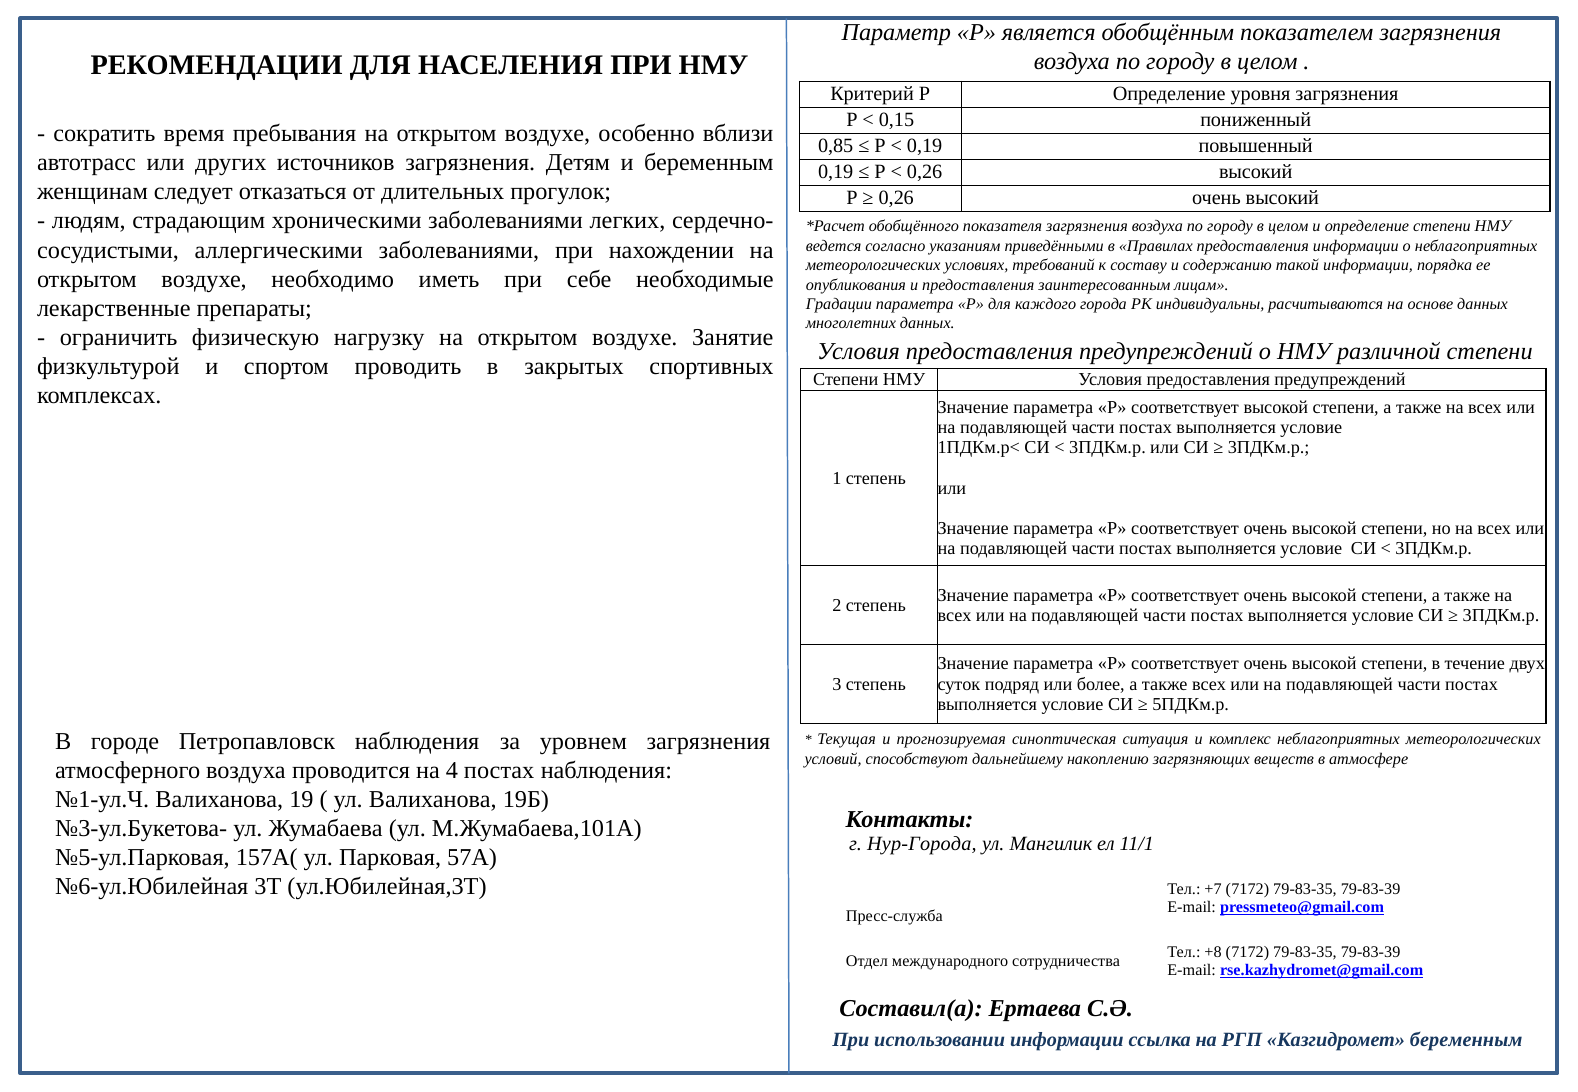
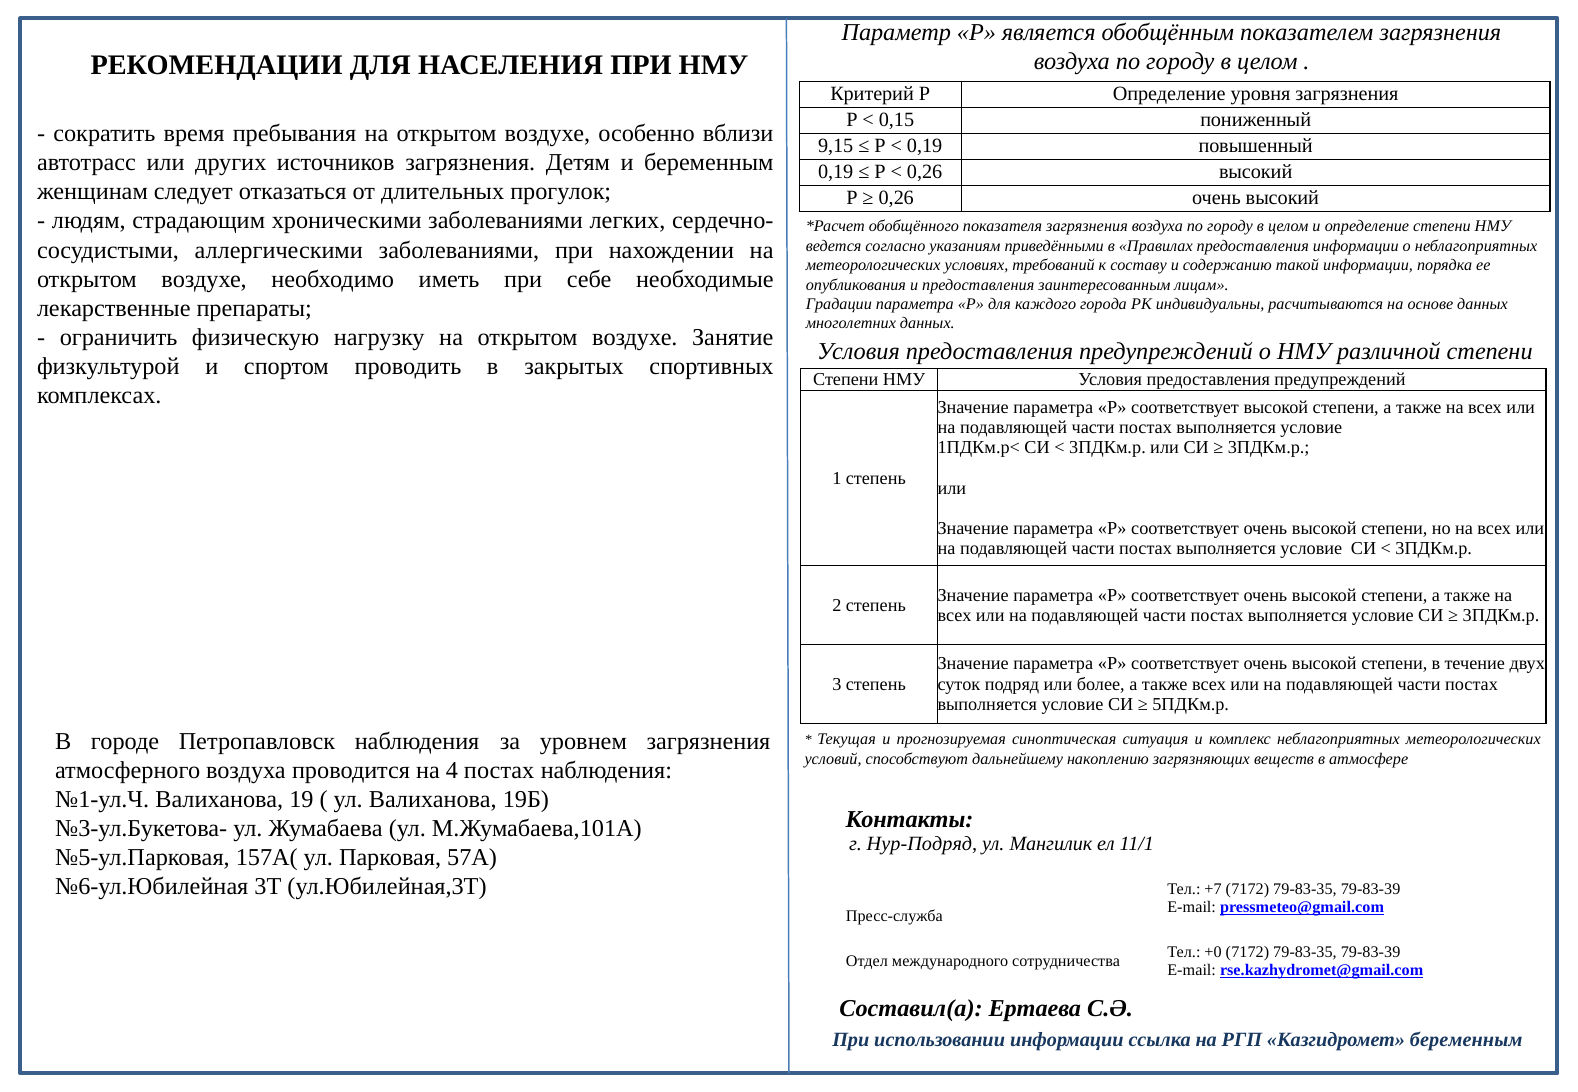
0,85: 0,85 -> 9,15
Нур-Города: Нур-Города -> Нур-Подряд
+8: +8 -> +0
